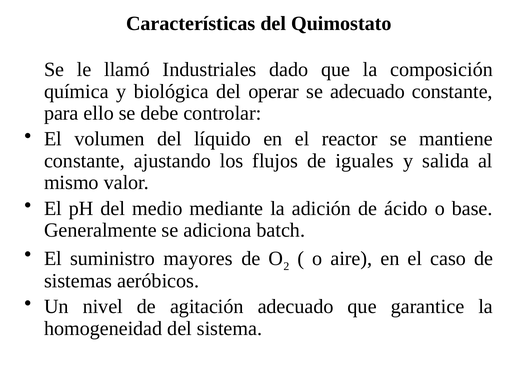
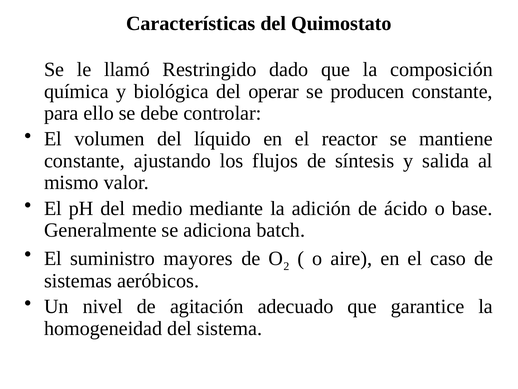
Industriales: Industriales -> Restringido
se adecuado: adecuado -> producen
iguales: iguales -> síntesis
